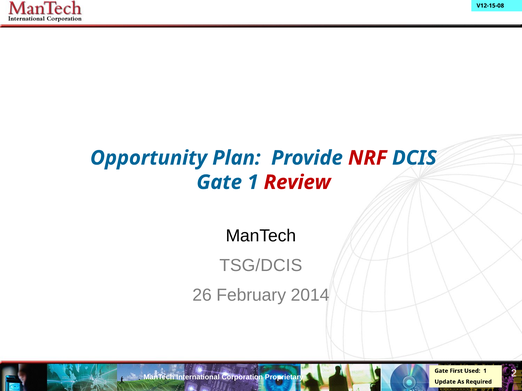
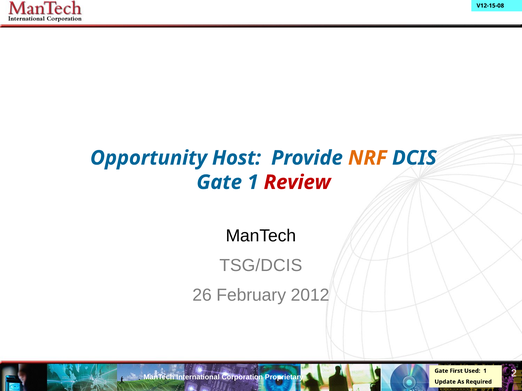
Plan: Plan -> Host
NRF colour: red -> orange
2014: 2014 -> 2012
